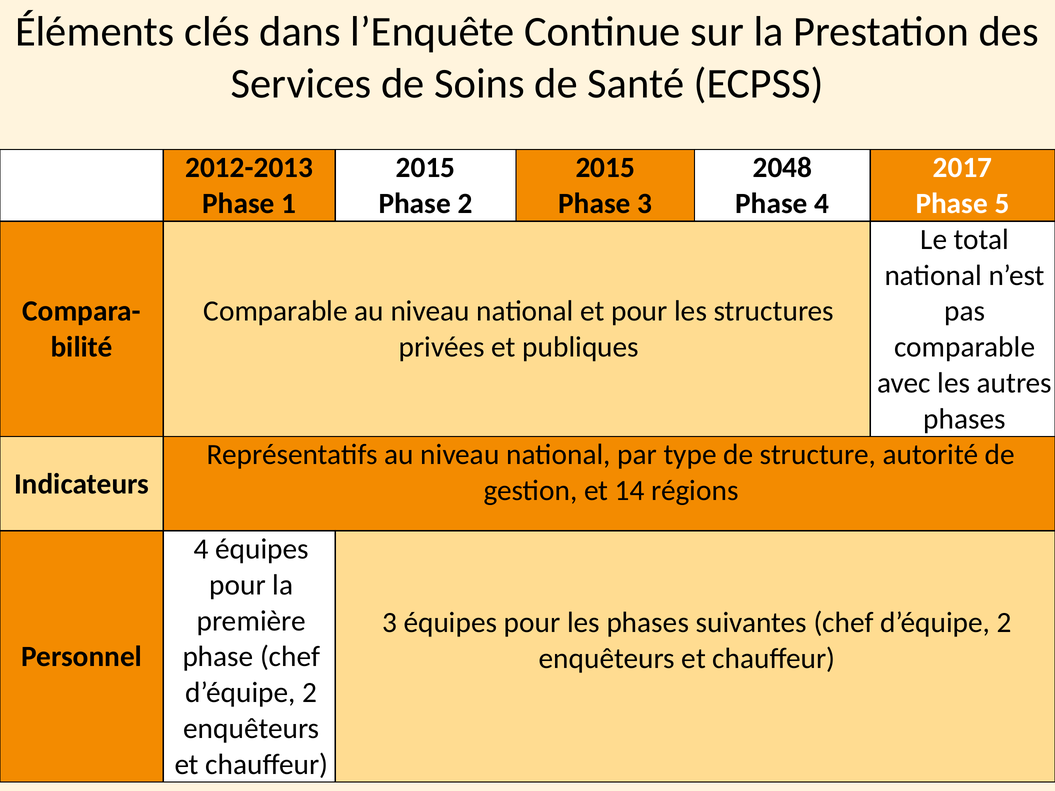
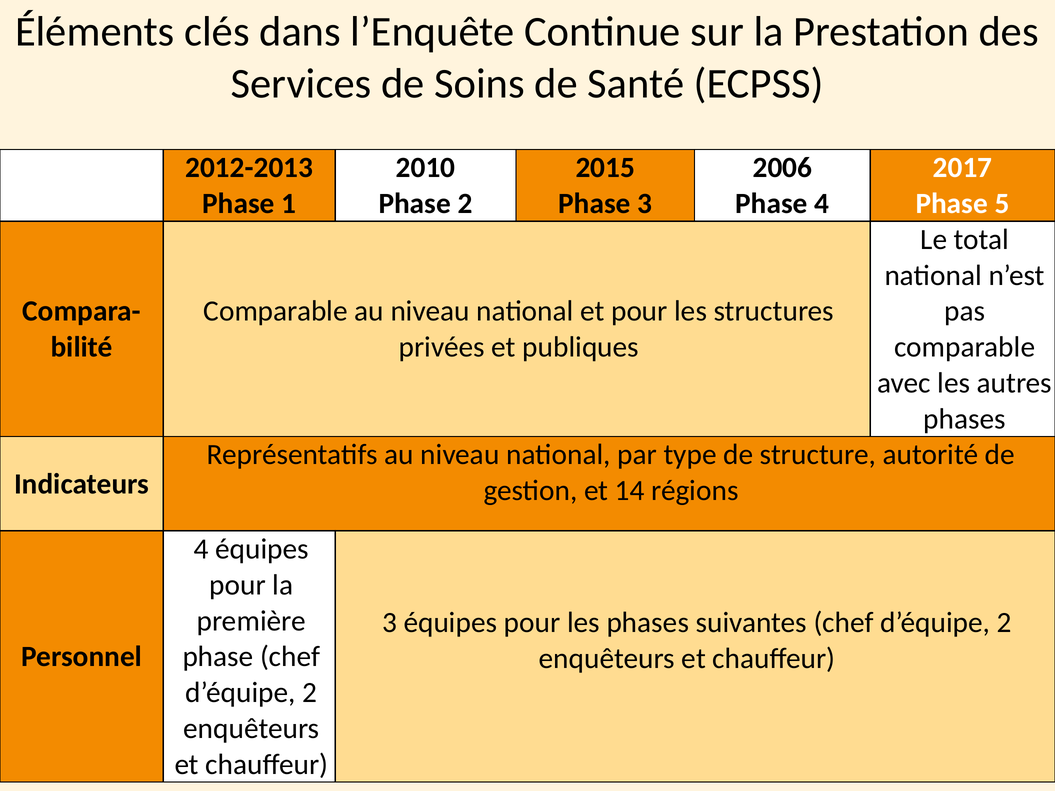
2015 at (426, 168): 2015 -> 2010
2048: 2048 -> 2006
